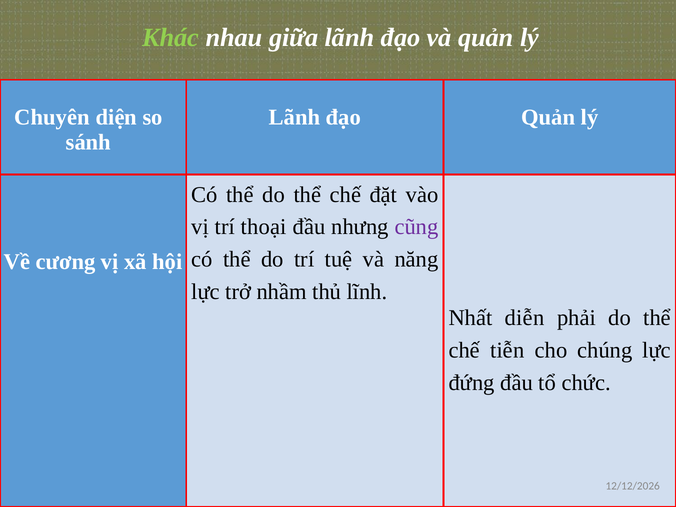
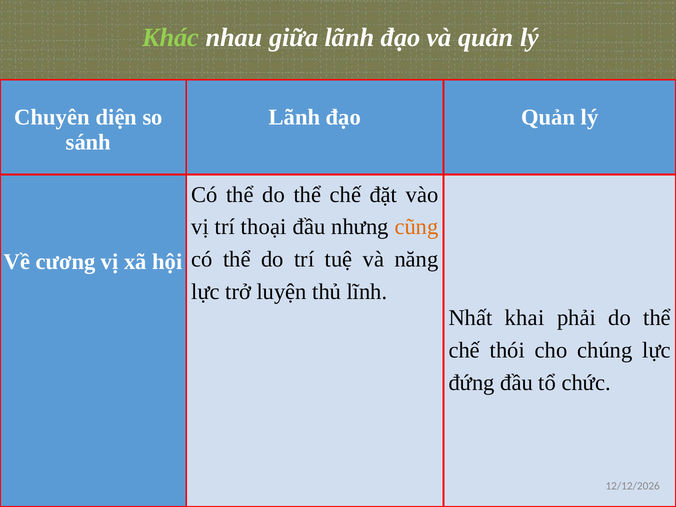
cũng colour: purple -> orange
nhầm: nhầm -> luyện
diễn: diễn -> khai
tiễn: tiễn -> thói
